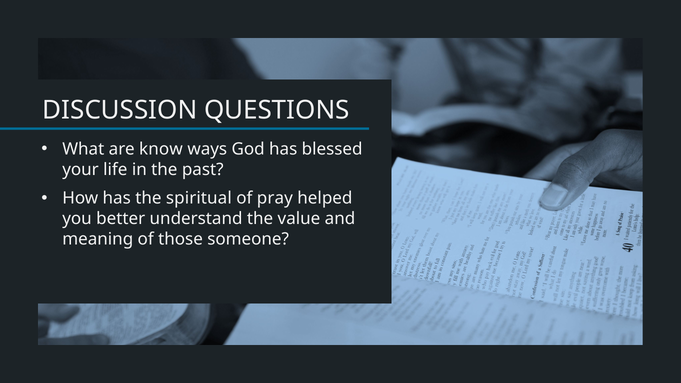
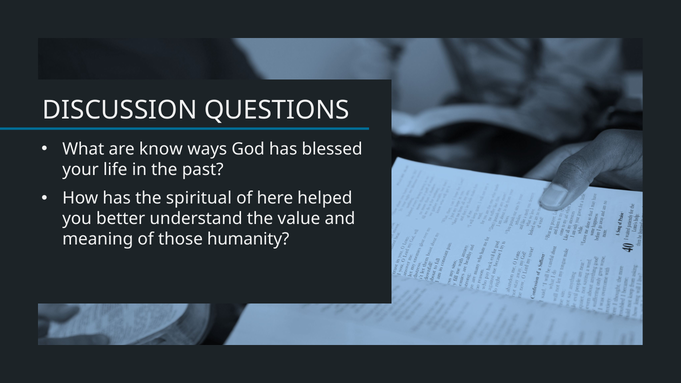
pray: pray -> here
someone: someone -> humanity
